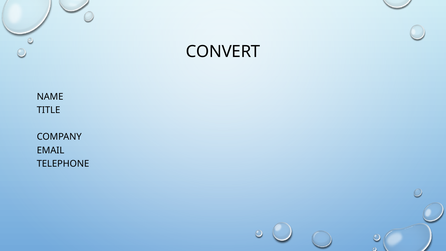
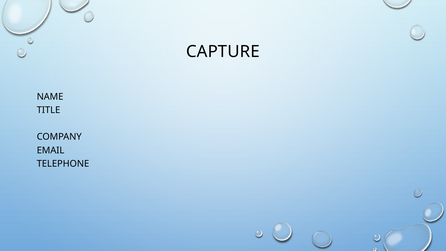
CONVERT: CONVERT -> CAPTURE
